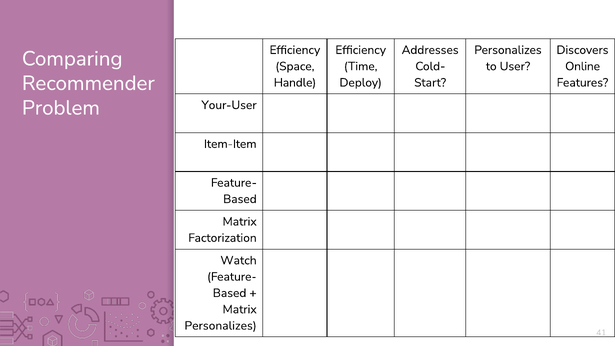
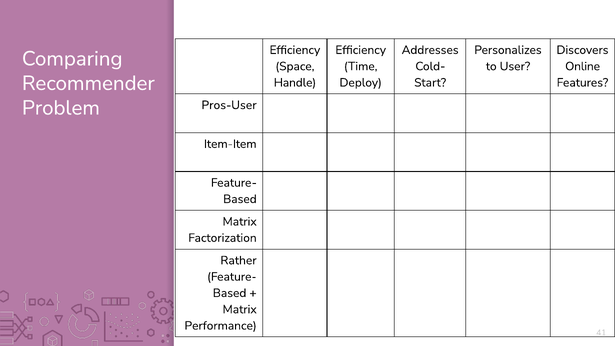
Your-User: Your-User -> Pros-User
Watch: Watch -> Rather
Personalizes at (221, 326): Personalizes -> Performance
